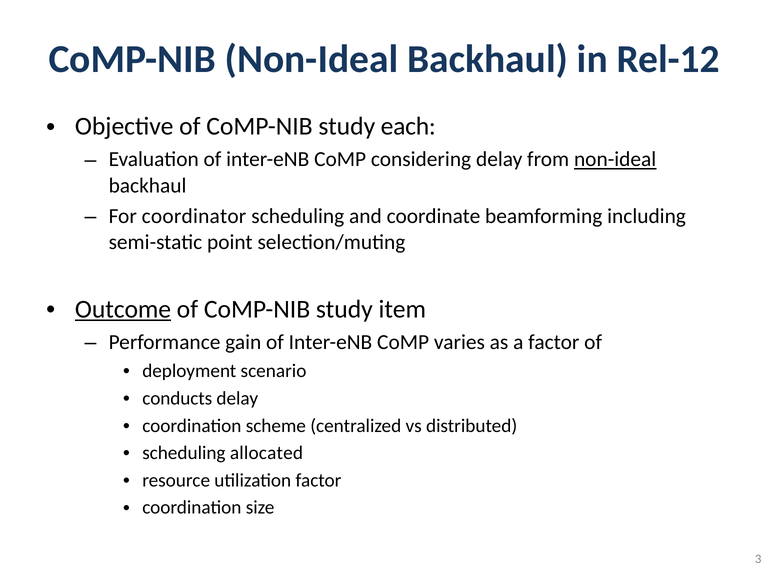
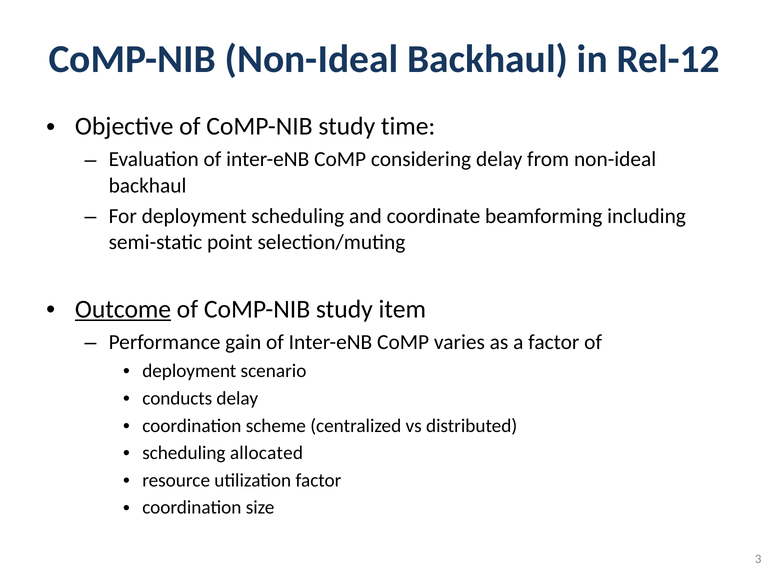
each: each -> time
non-ideal at (615, 159) underline: present -> none
For coordinator: coordinator -> deployment
